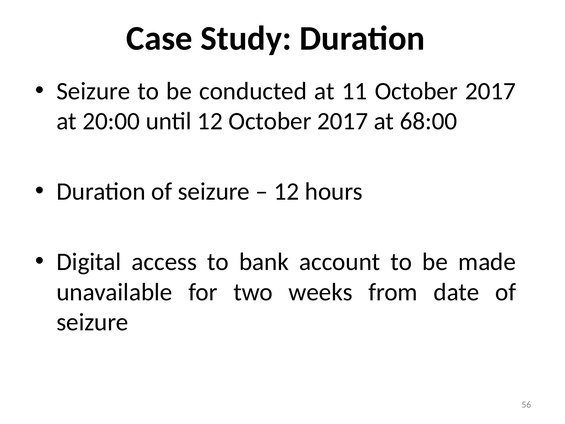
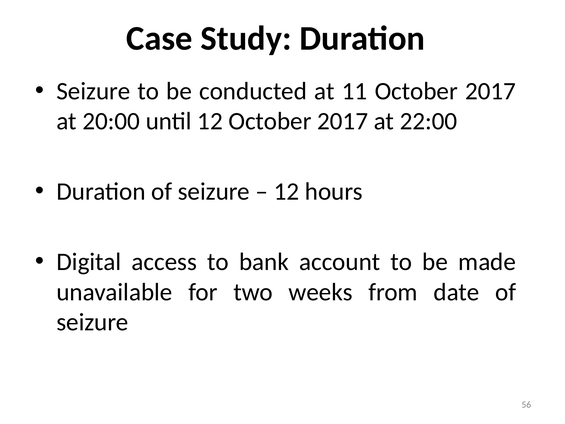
68:00: 68:00 -> 22:00
